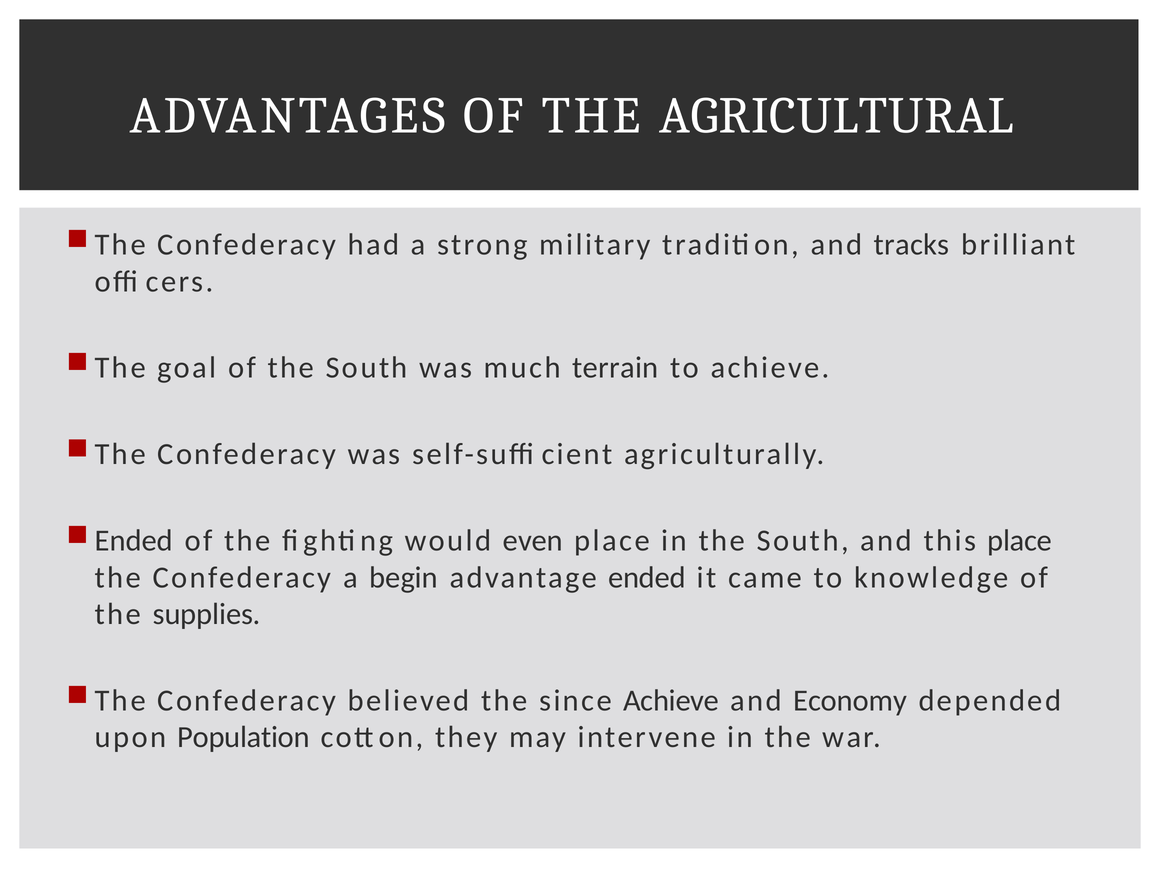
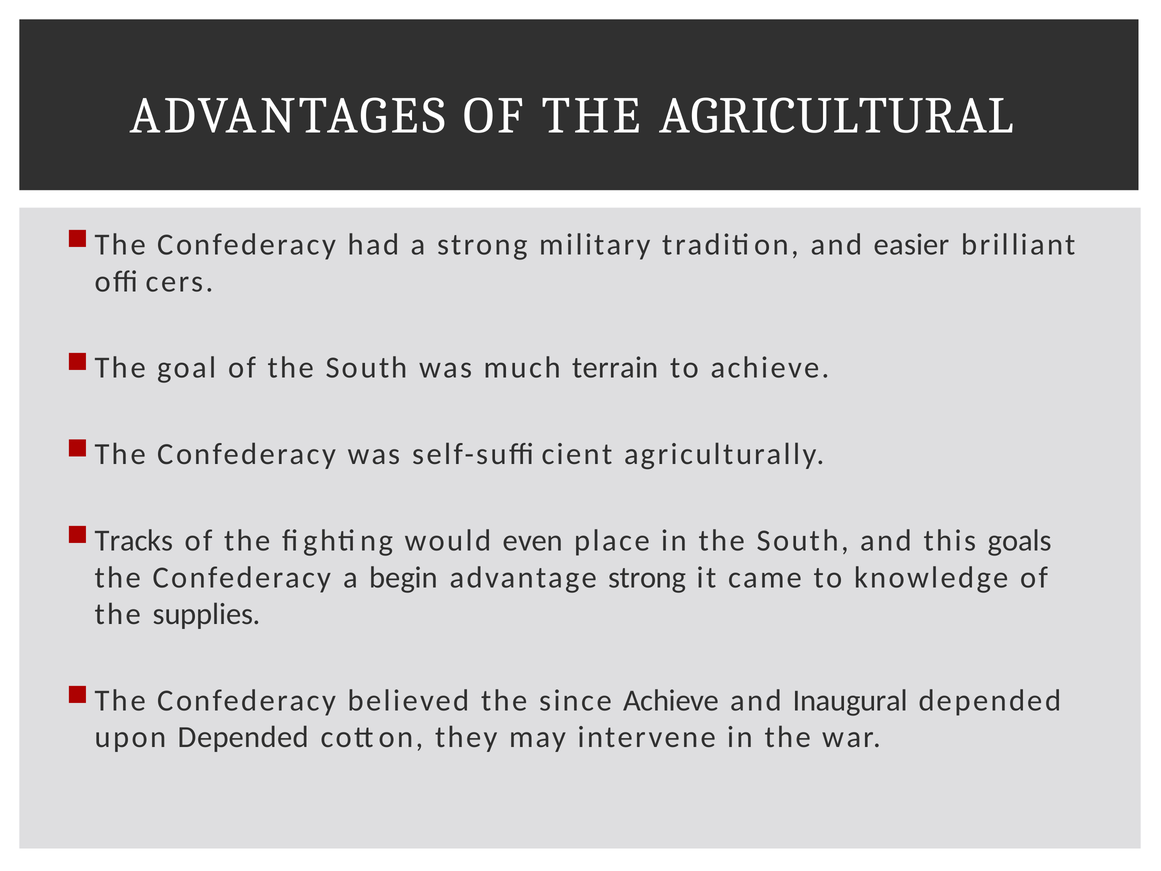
tracks: tracks -> easier
Ended at (134, 540): Ended -> Tracks
this place: place -> goals
advantage ended: ended -> strong
Economy: Economy -> Inaugural
upon Population: Population -> Depended
